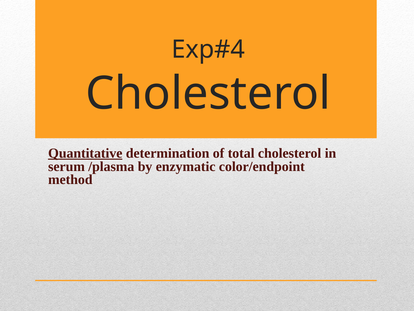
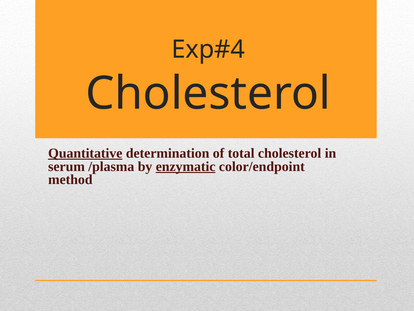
enzymatic underline: none -> present
